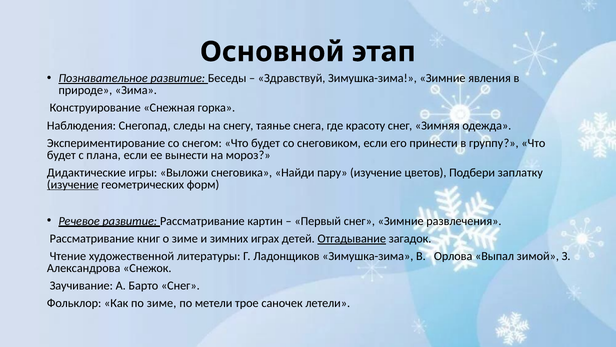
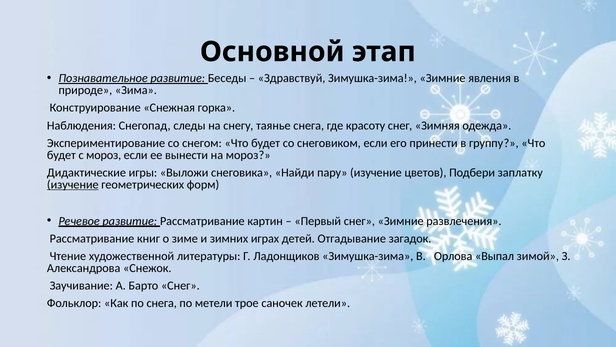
с плана: плана -> мороз
Отгадывание underline: present -> none
по зиме: зиме -> снега
